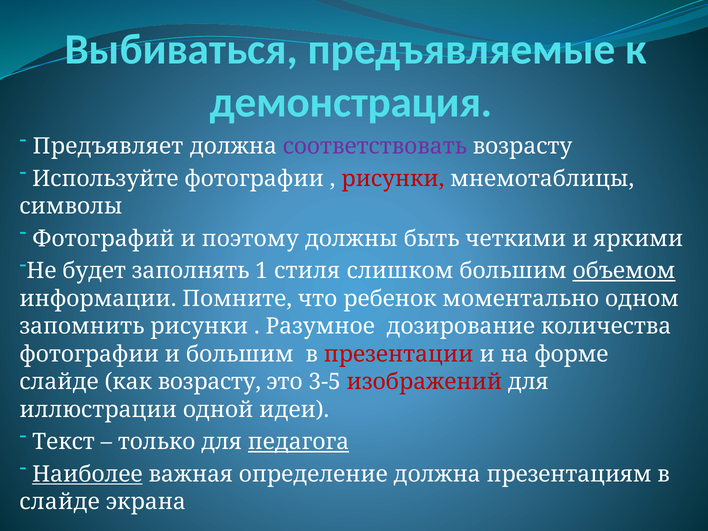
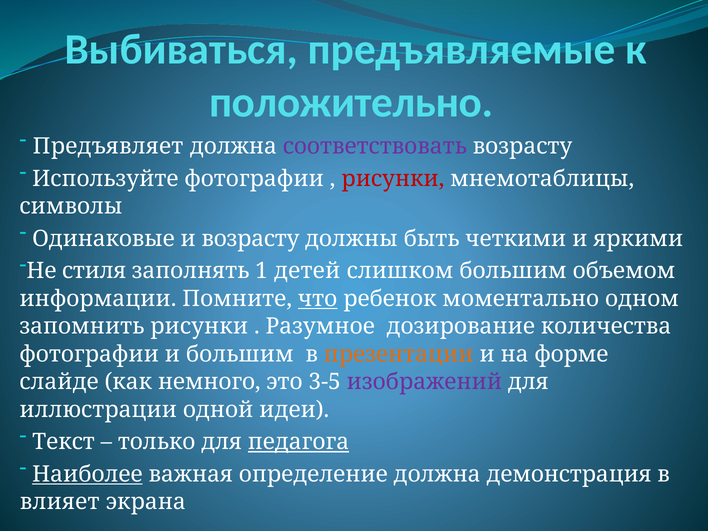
демонстрация: демонстрация -> положительно
Фотографий: Фотографий -> Одинаковые
и поэтому: поэтому -> возрасту
будет: будет -> стиля
стиля: стиля -> детей
объемом underline: present -> none
что underline: none -> present
презентации colour: red -> orange
как возрасту: возрасту -> немного
изображений colour: red -> purple
презентациям: презентациям -> демонстрация
слайде at (60, 502): слайде -> влияет
